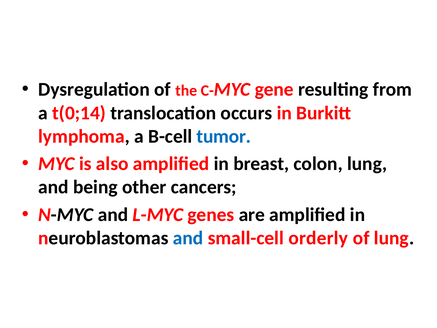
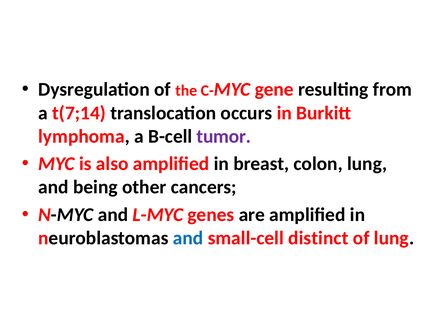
t(0;14: t(0;14 -> t(7;14
tumor colour: blue -> purple
orderly: orderly -> distinct
